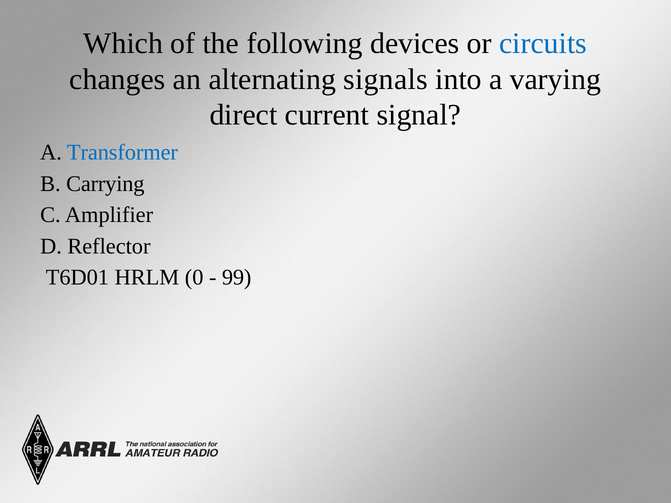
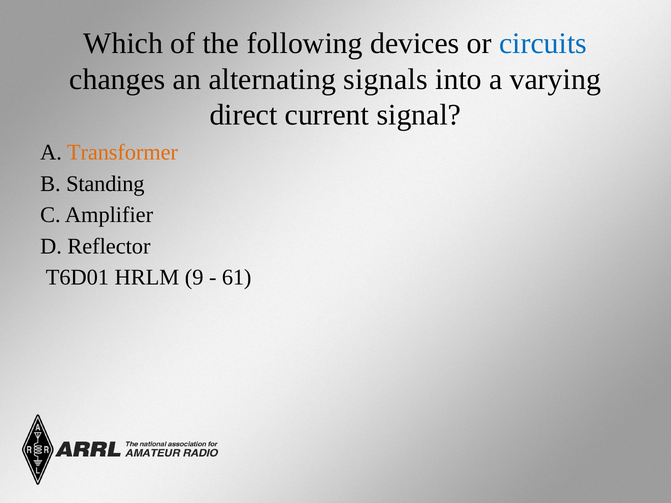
Transformer colour: blue -> orange
Carrying: Carrying -> Standing
0: 0 -> 9
99: 99 -> 61
